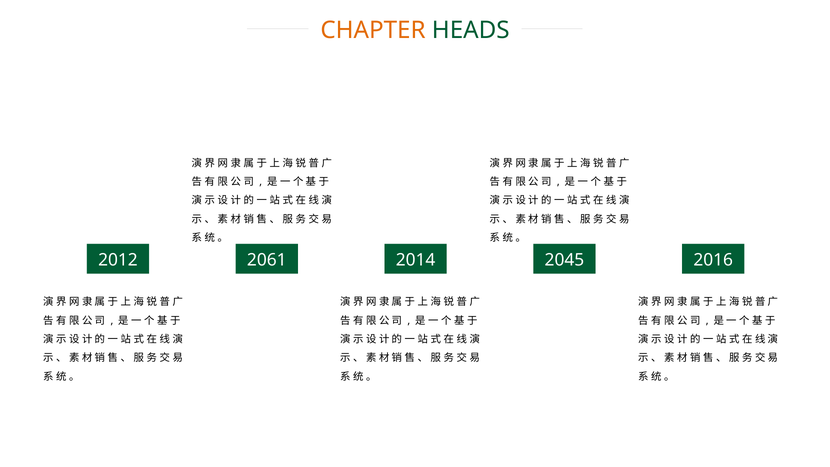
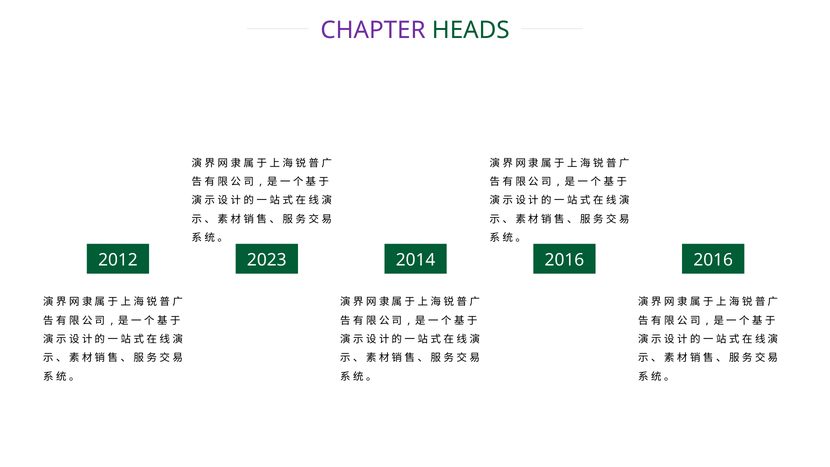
CHAPTER colour: orange -> purple
2061: 2061 -> 2023
2014 2045: 2045 -> 2016
